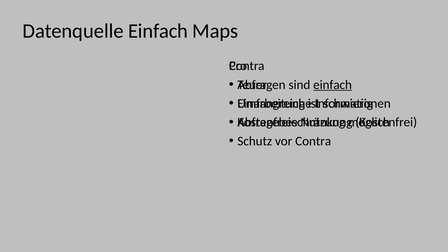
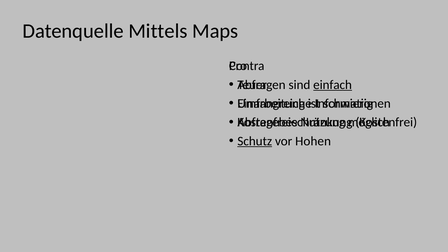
Datenquelle Einfach: Einfach -> Mittels
Schutz underline: none -> present
vor Contra: Contra -> Hohen
